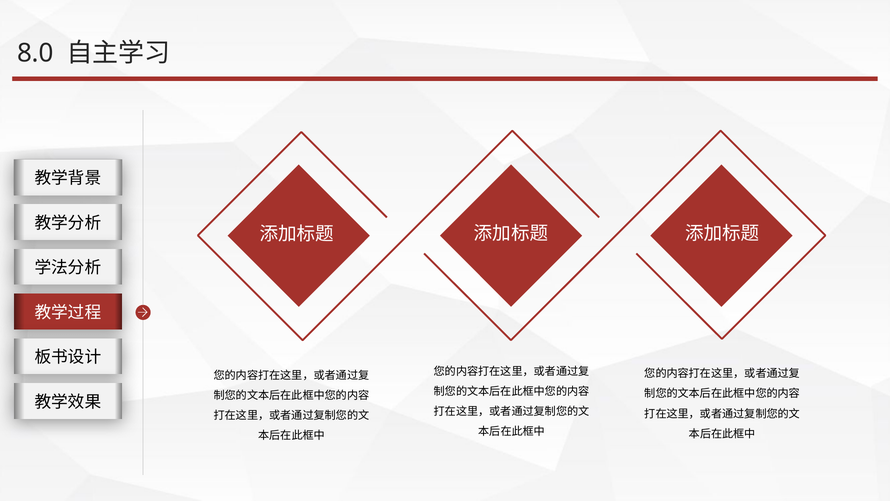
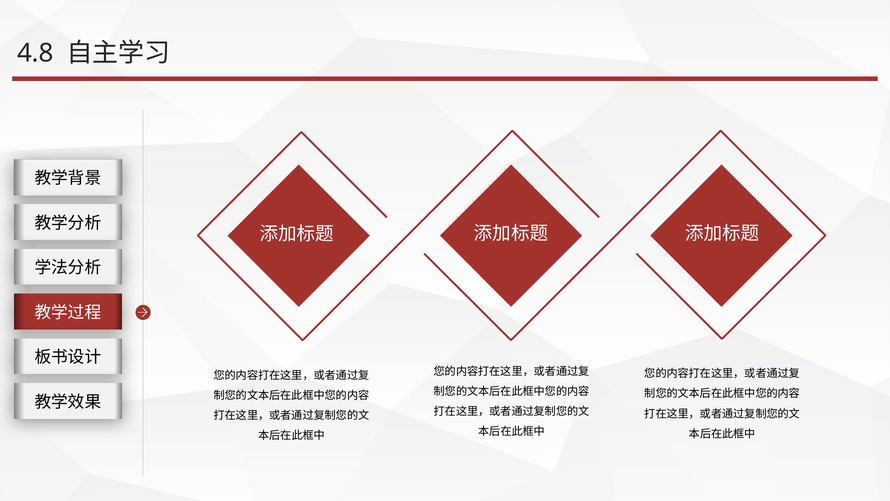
8.0: 8.0 -> 4.8
